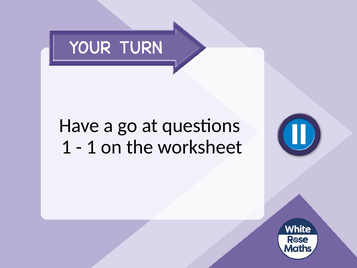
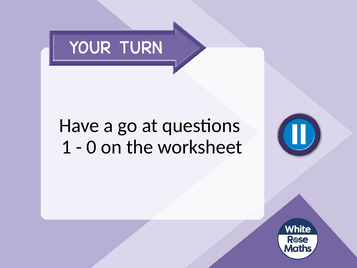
1 at (92, 147): 1 -> 0
